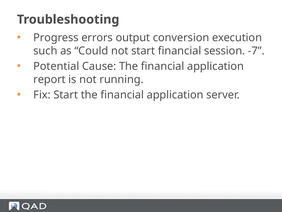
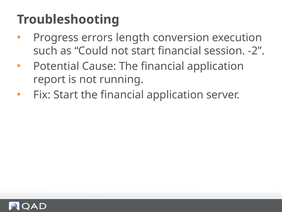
output: output -> length
-7: -7 -> -2
